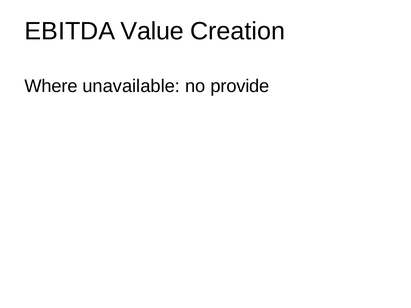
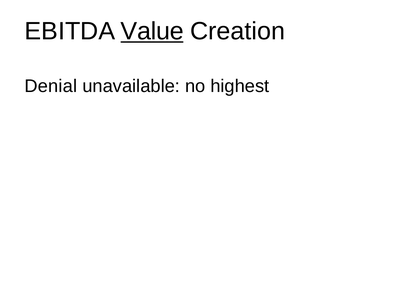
Value underline: none -> present
Where: Where -> Denial
provide: provide -> highest
